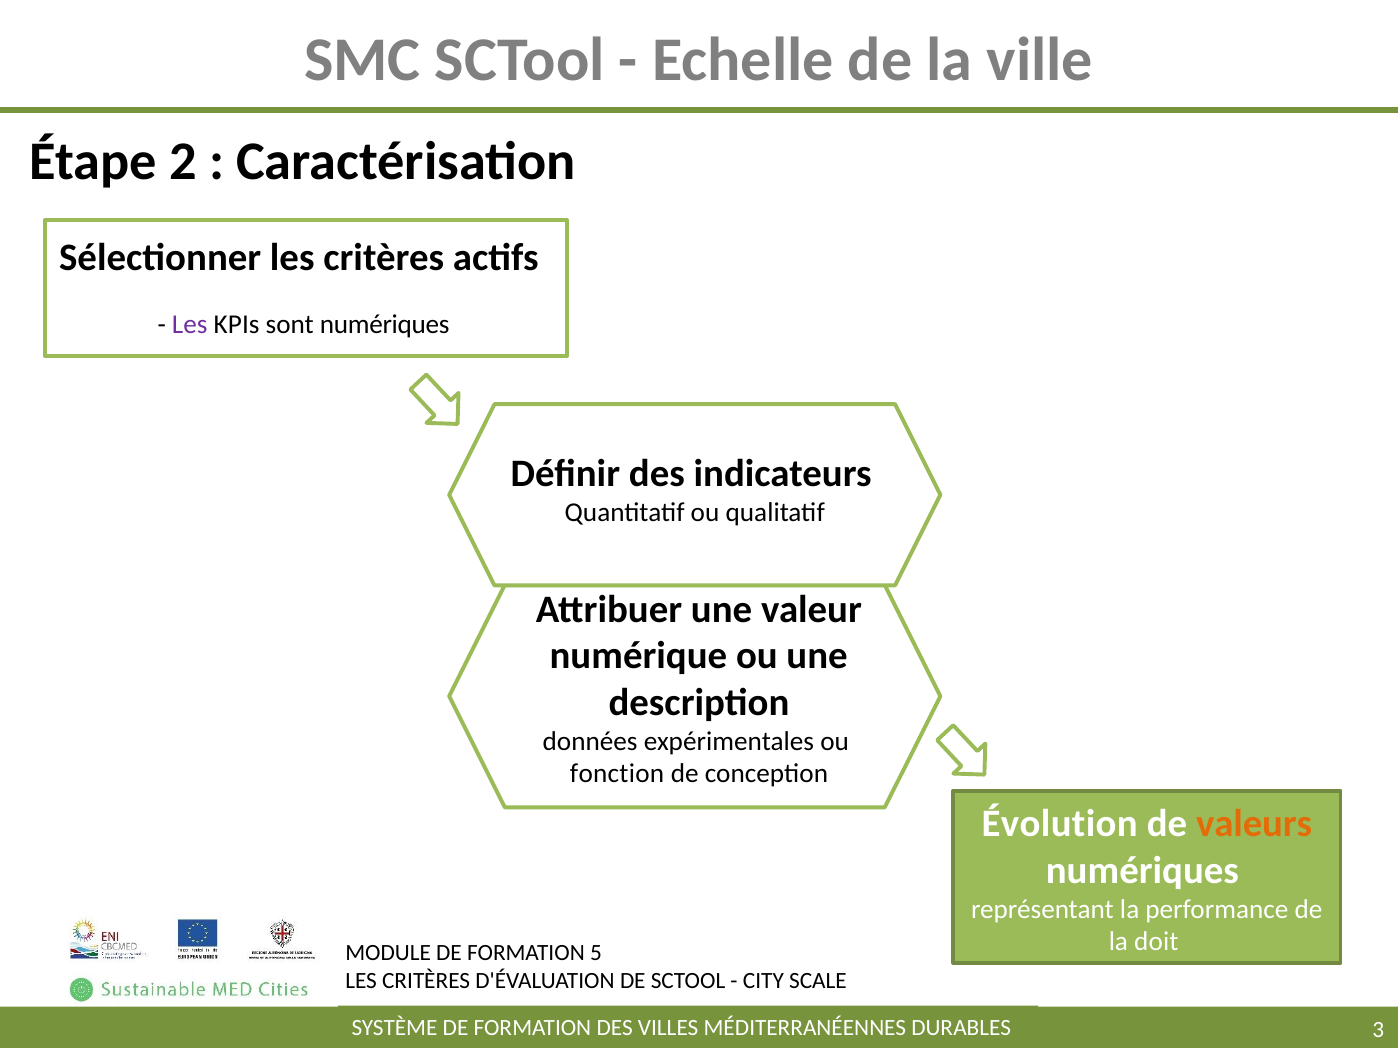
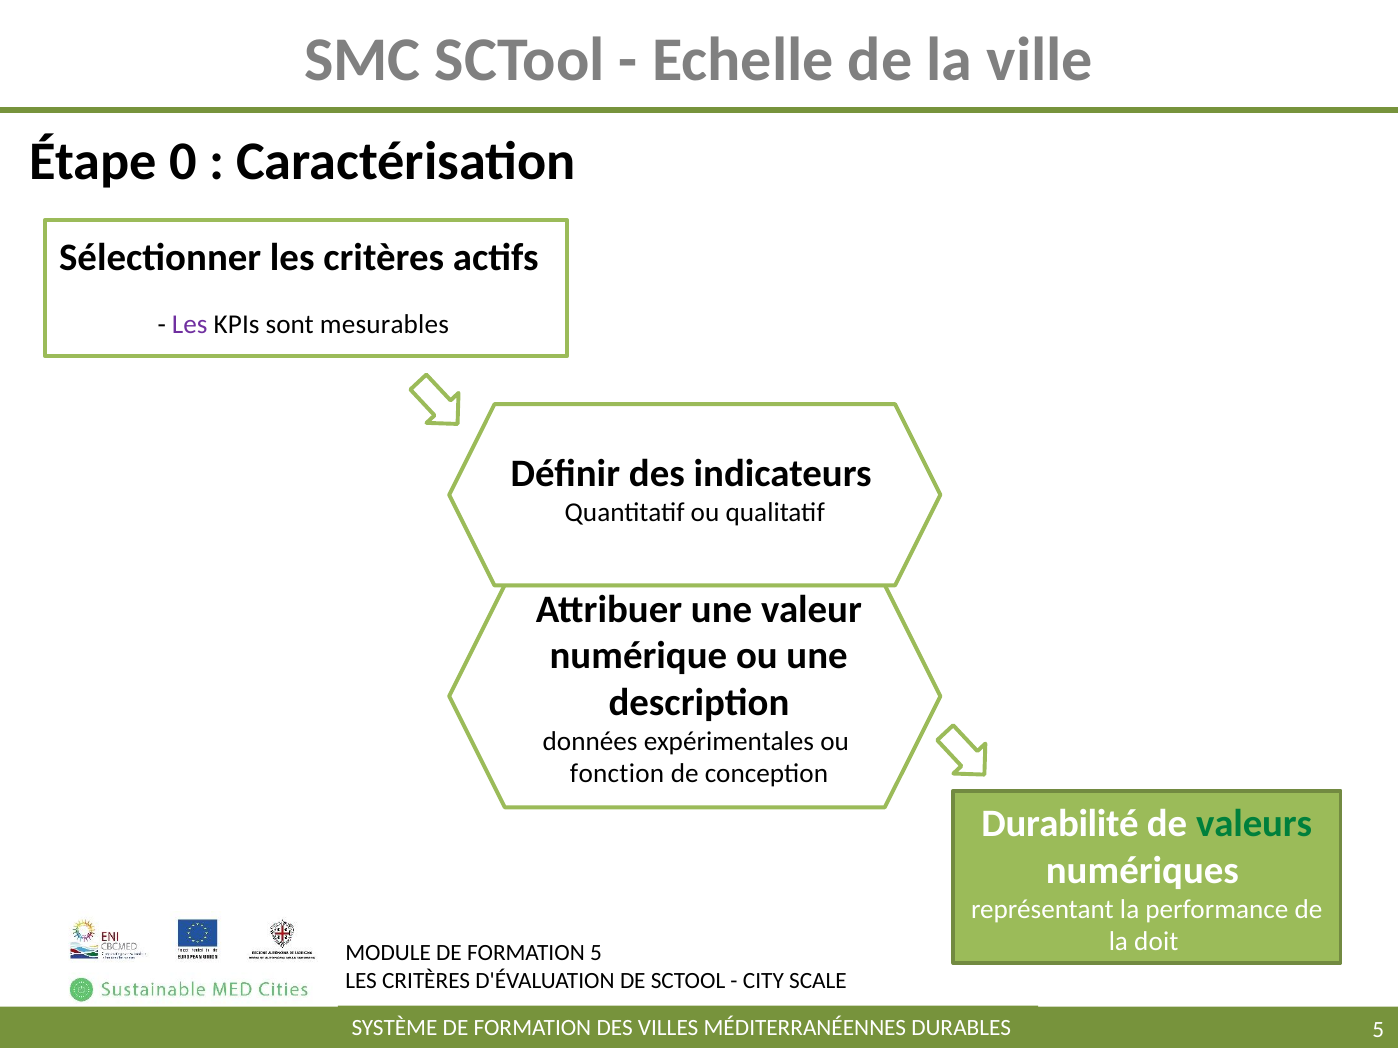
2: 2 -> 0
sont numériques: numériques -> mesurables
Évolution: Évolution -> Durabilité
valeurs colour: orange -> green
3 at (1378, 1030): 3 -> 5
